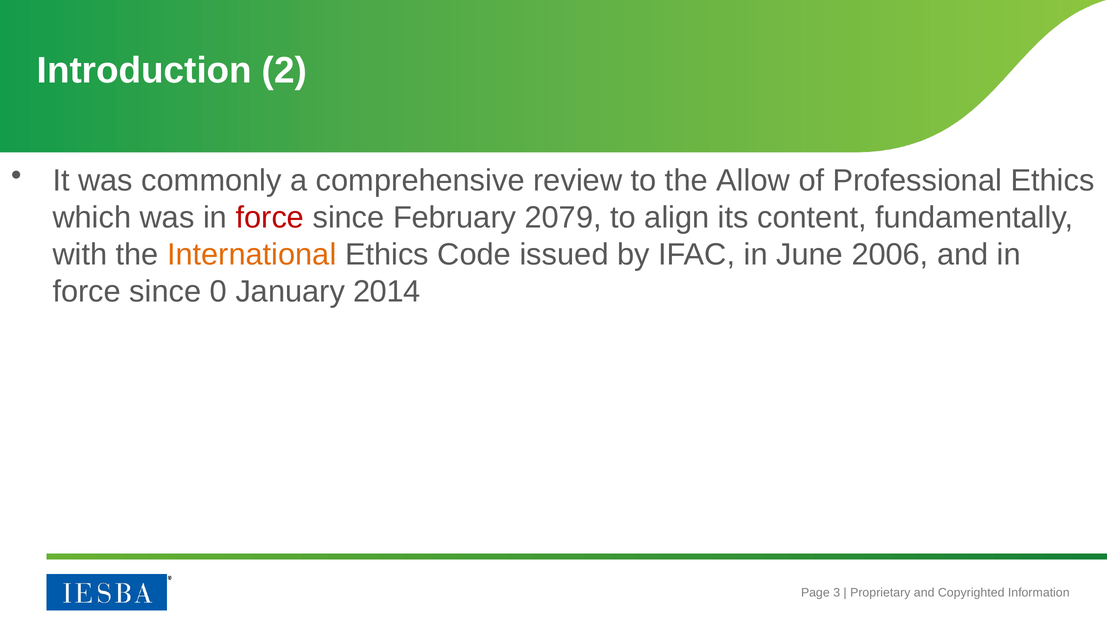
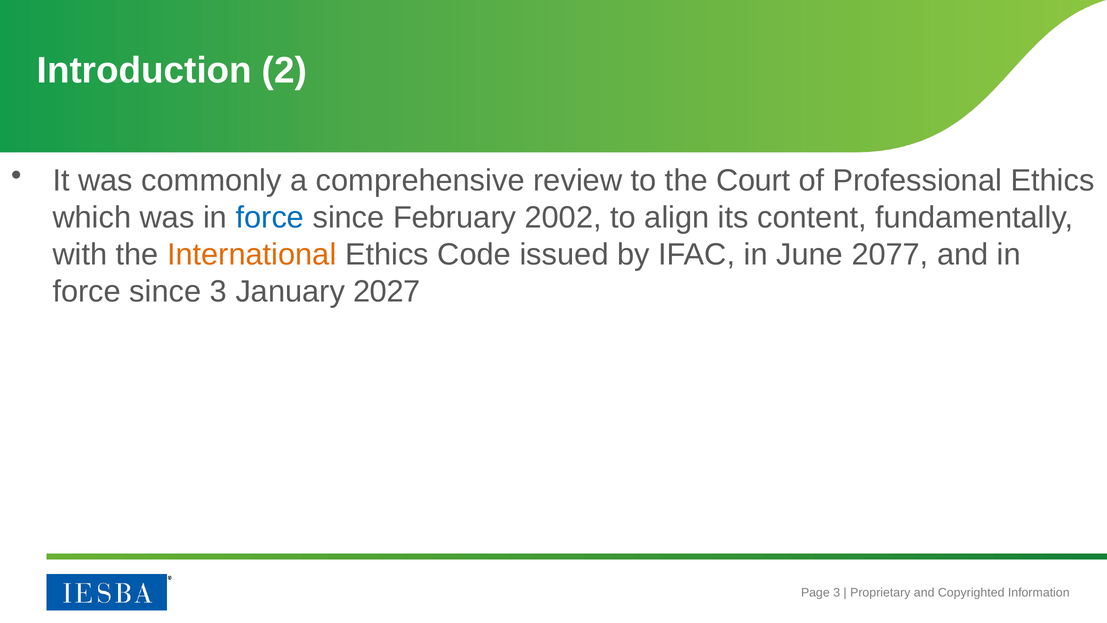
Allow: Allow -> Court
force at (270, 218) colour: red -> blue
2079: 2079 -> 2002
2006: 2006 -> 2077
since 0: 0 -> 3
2014: 2014 -> 2027
